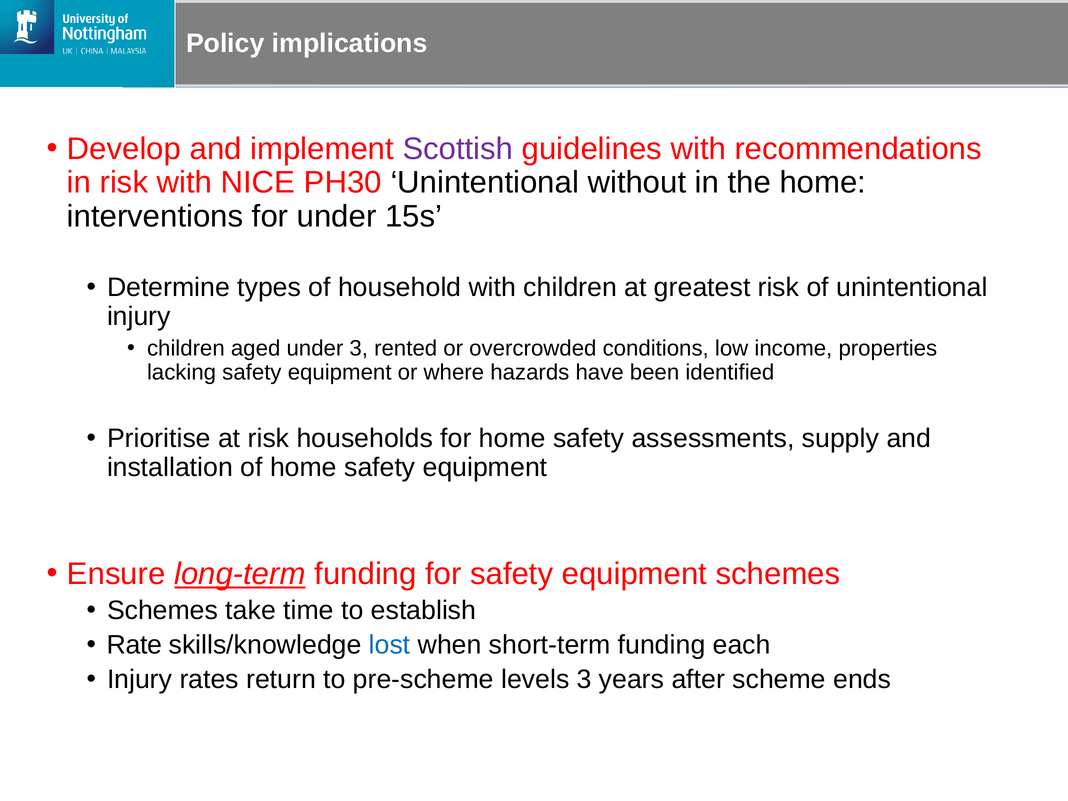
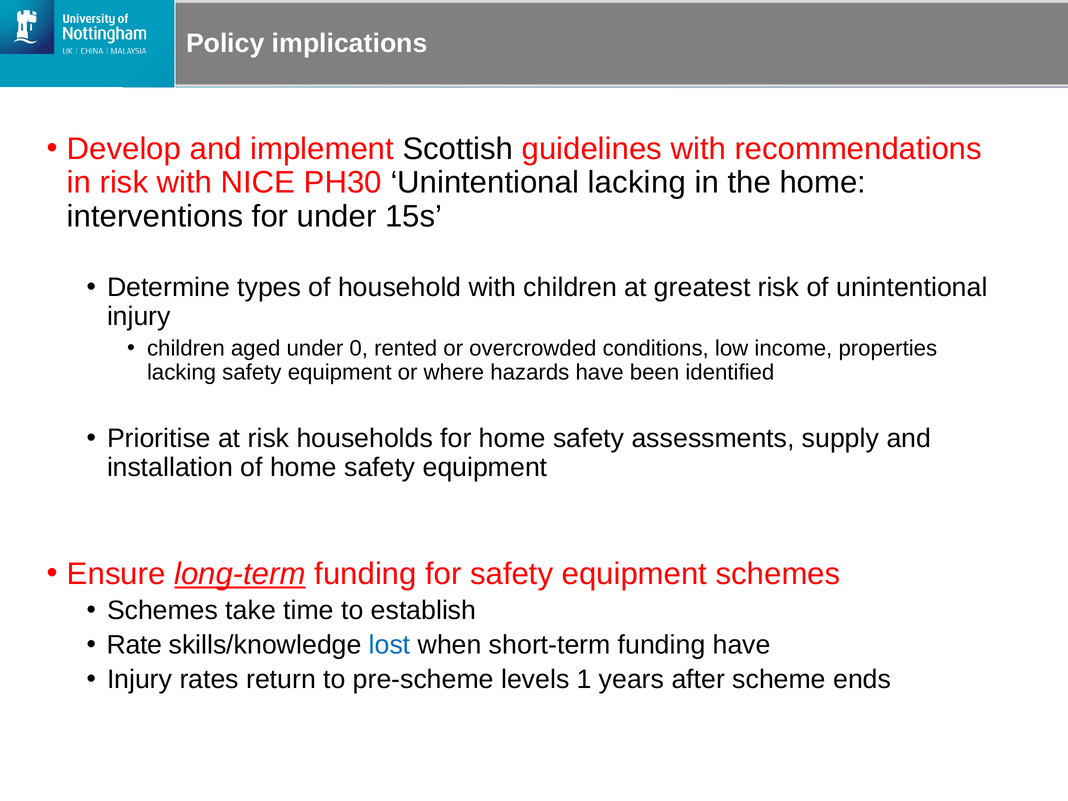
Scottish colour: purple -> black
Unintentional without: without -> lacking
under 3: 3 -> 0
funding each: each -> have
levels 3: 3 -> 1
